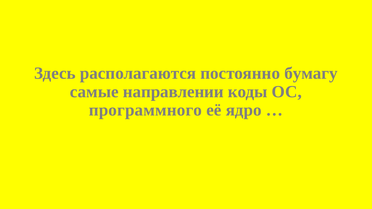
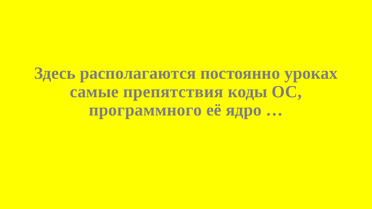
бумагу: бумагу -> уроках
направлении: направлении -> препятствия
